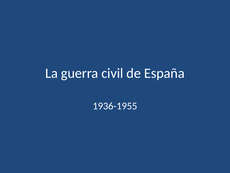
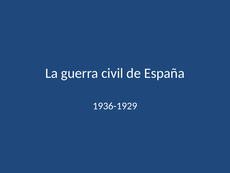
1936-1955: 1936-1955 -> 1936-1929
